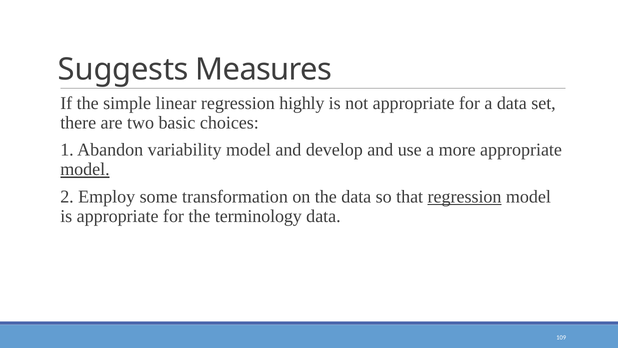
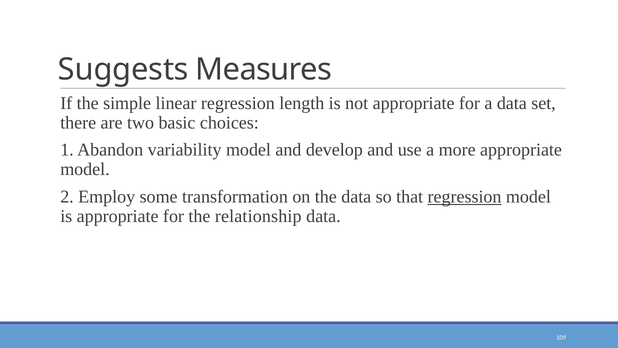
highly: highly -> length
model at (85, 169) underline: present -> none
terminology: terminology -> relationship
